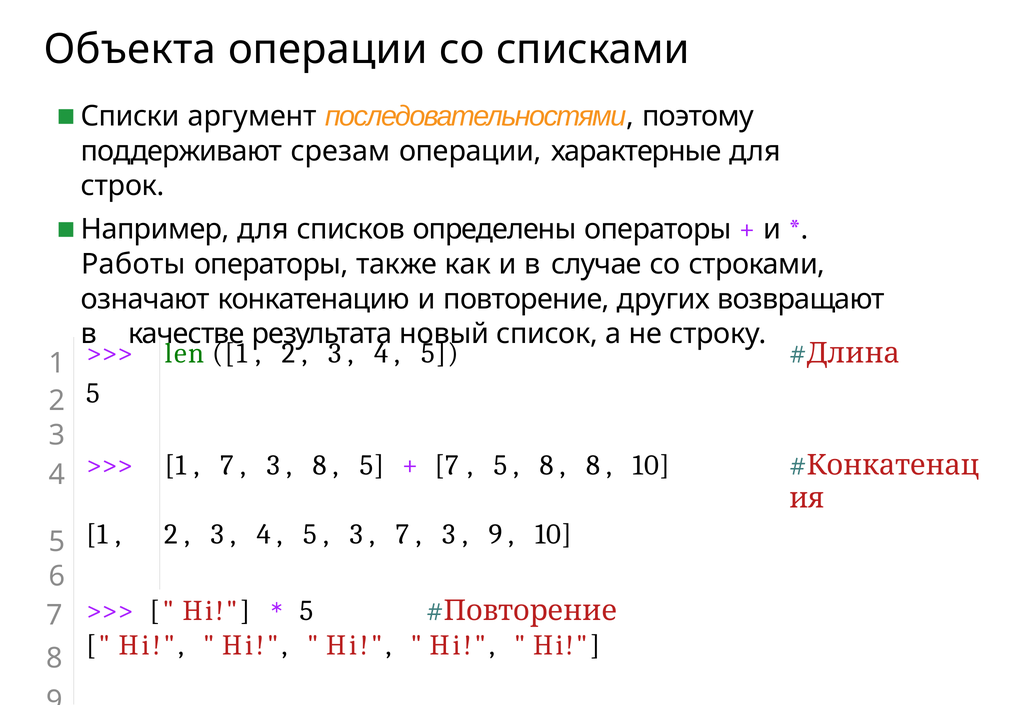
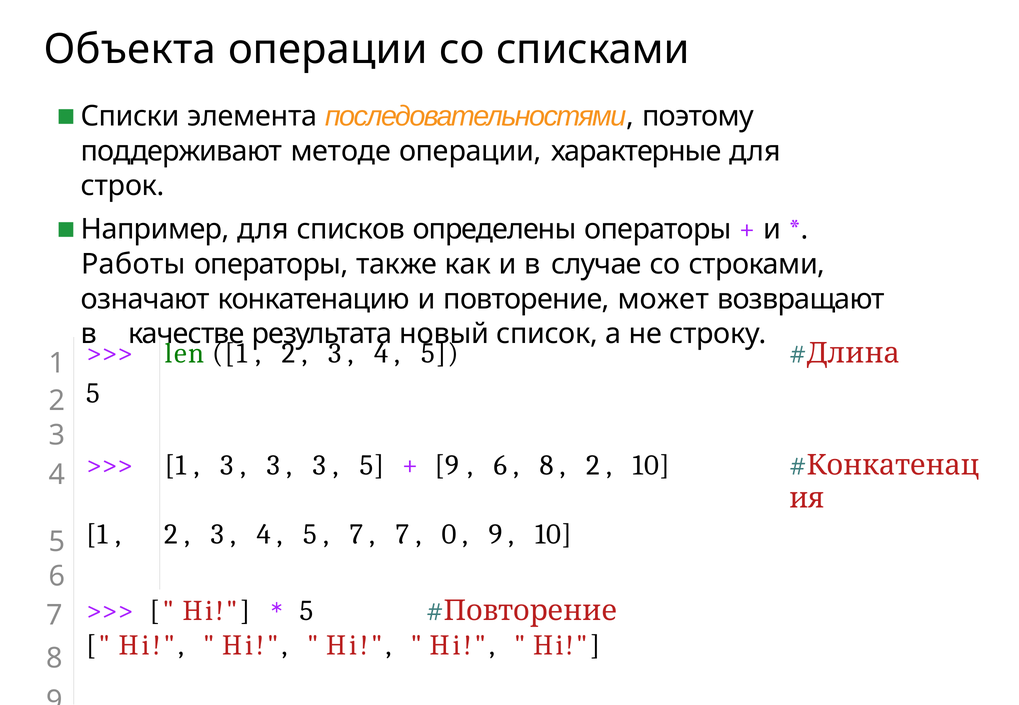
аргумент: аргумент -> элемента
срезам: срезам -> методе
других: других -> может
7 at (227, 465): 7 -> 3
8 at (319, 465): 8 -> 3
7 at (447, 465): 7 -> 9
5 at (500, 465): 5 -> 6
8 at (593, 465): 8 -> 2
3 at (356, 534): 3 -> 7
3 at (449, 534): 3 -> 0
